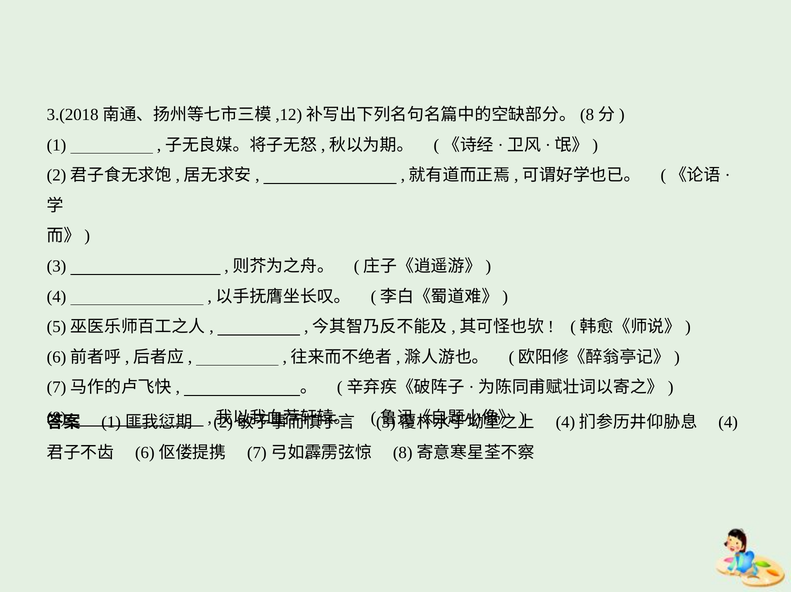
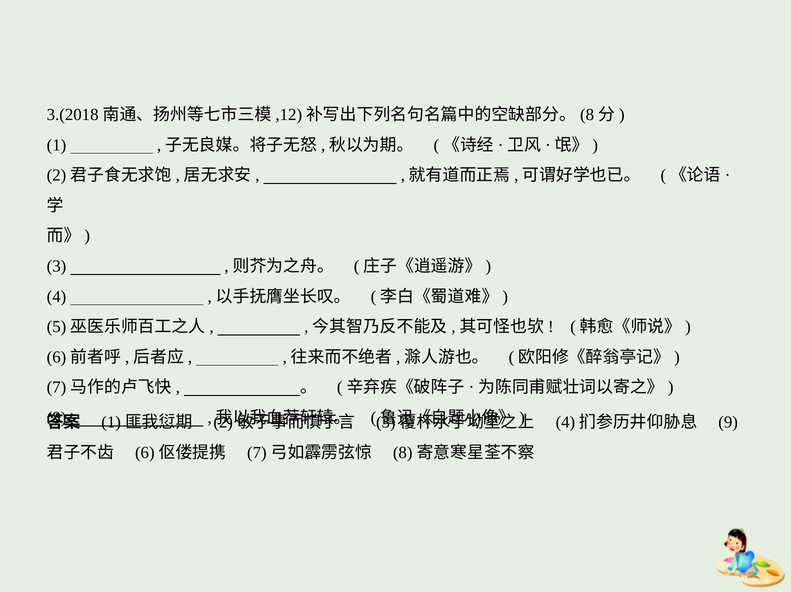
4 at (728, 422): 4 -> 9
